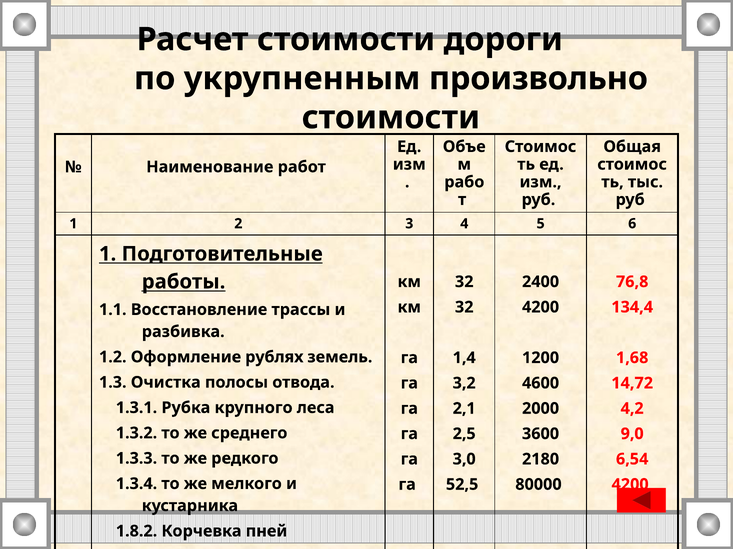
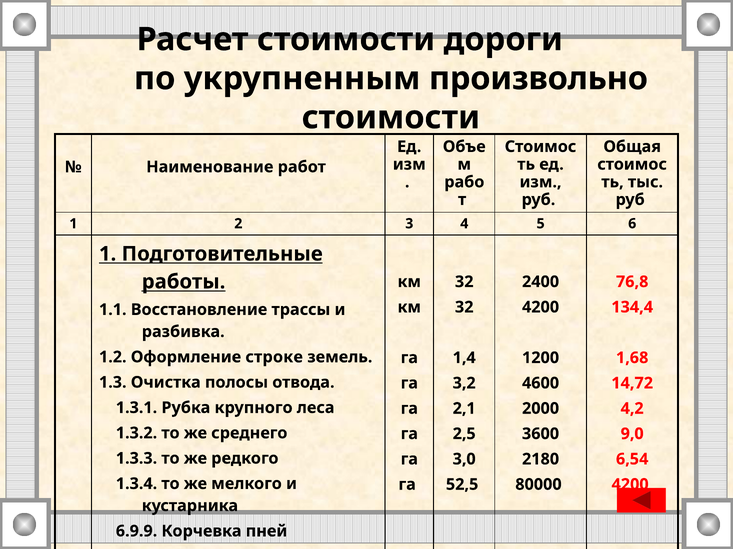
рублях: рублях -> строке
1.8.2: 1.8.2 -> 6.9.9
